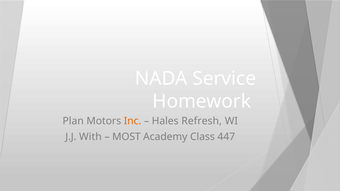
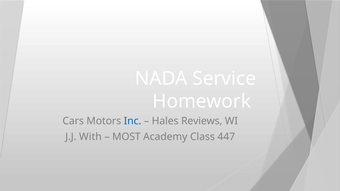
Plan: Plan -> Cars
Inc colour: orange -> blue
Refresh: Refresh -> Reviews
